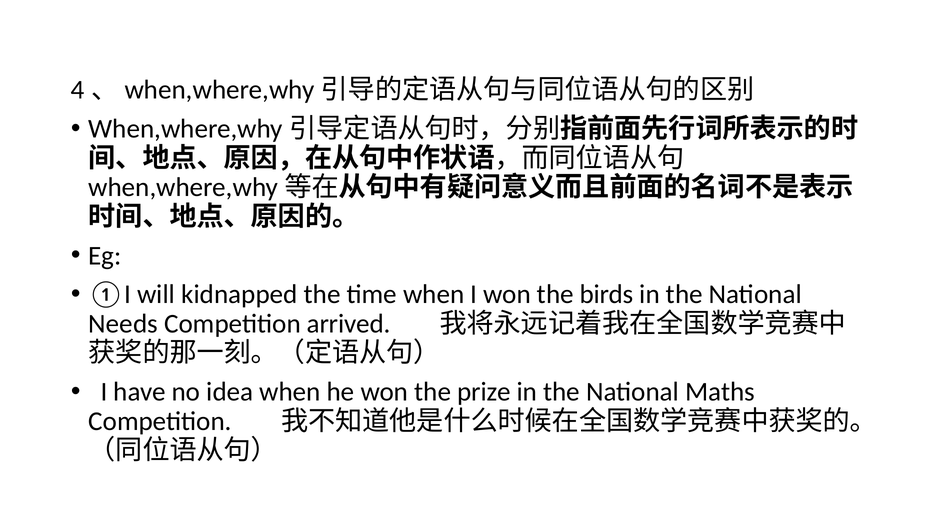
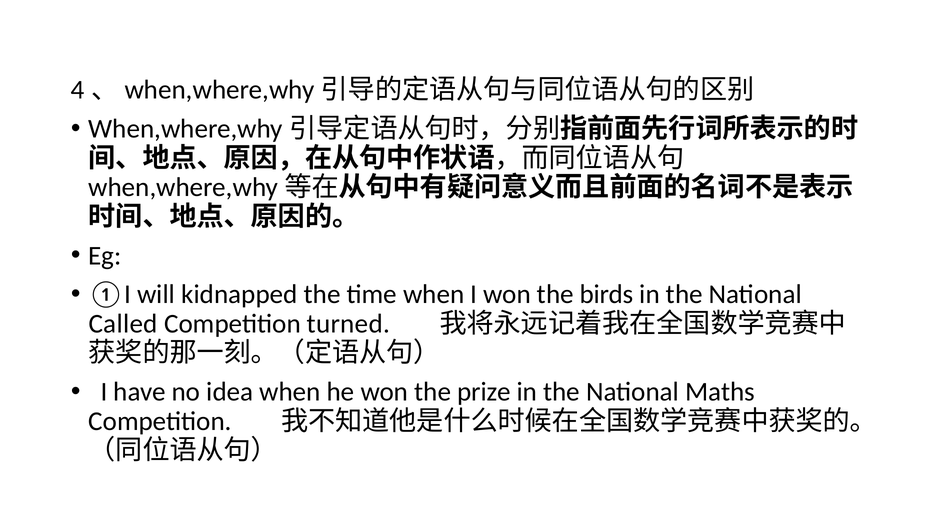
Needs: Needs -> Called
arrived: arrived -> turned
